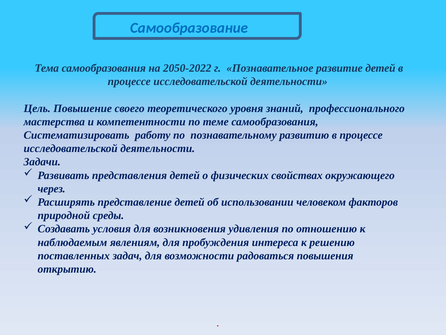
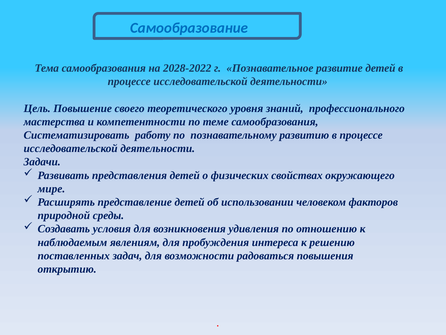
2050-2022: 2050-2022 -> 2028-2022
через: через -> мире
